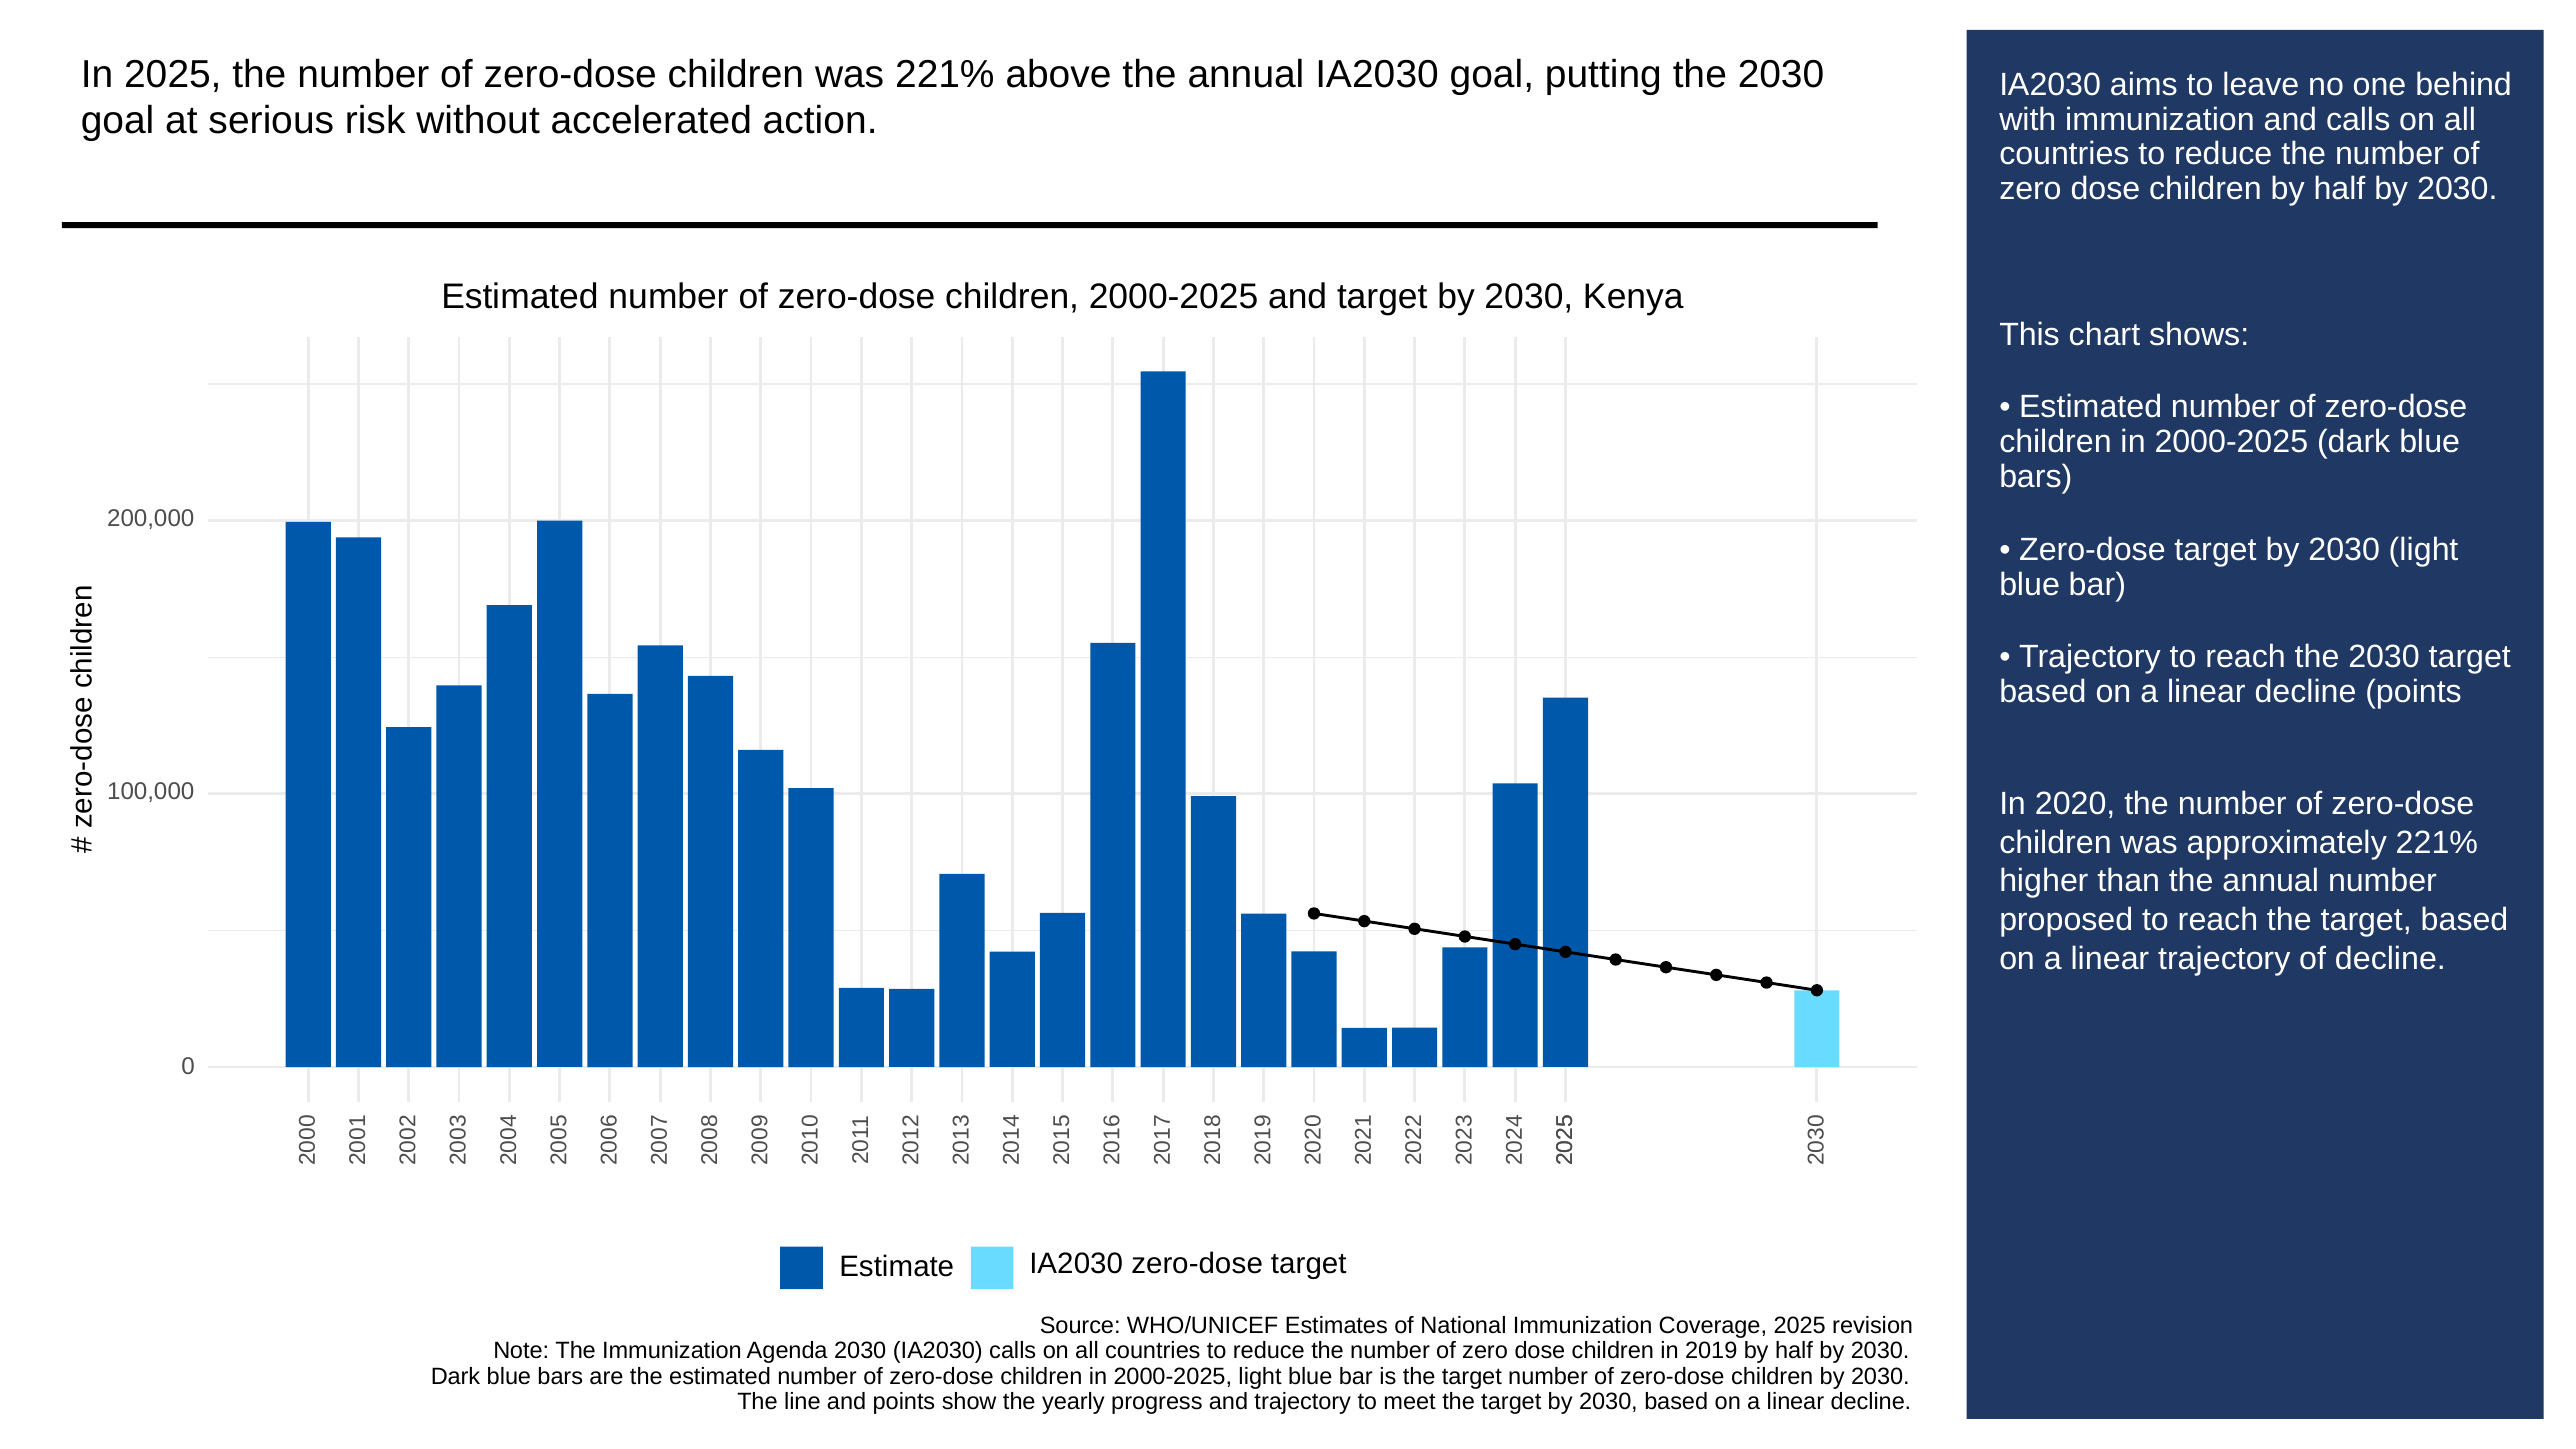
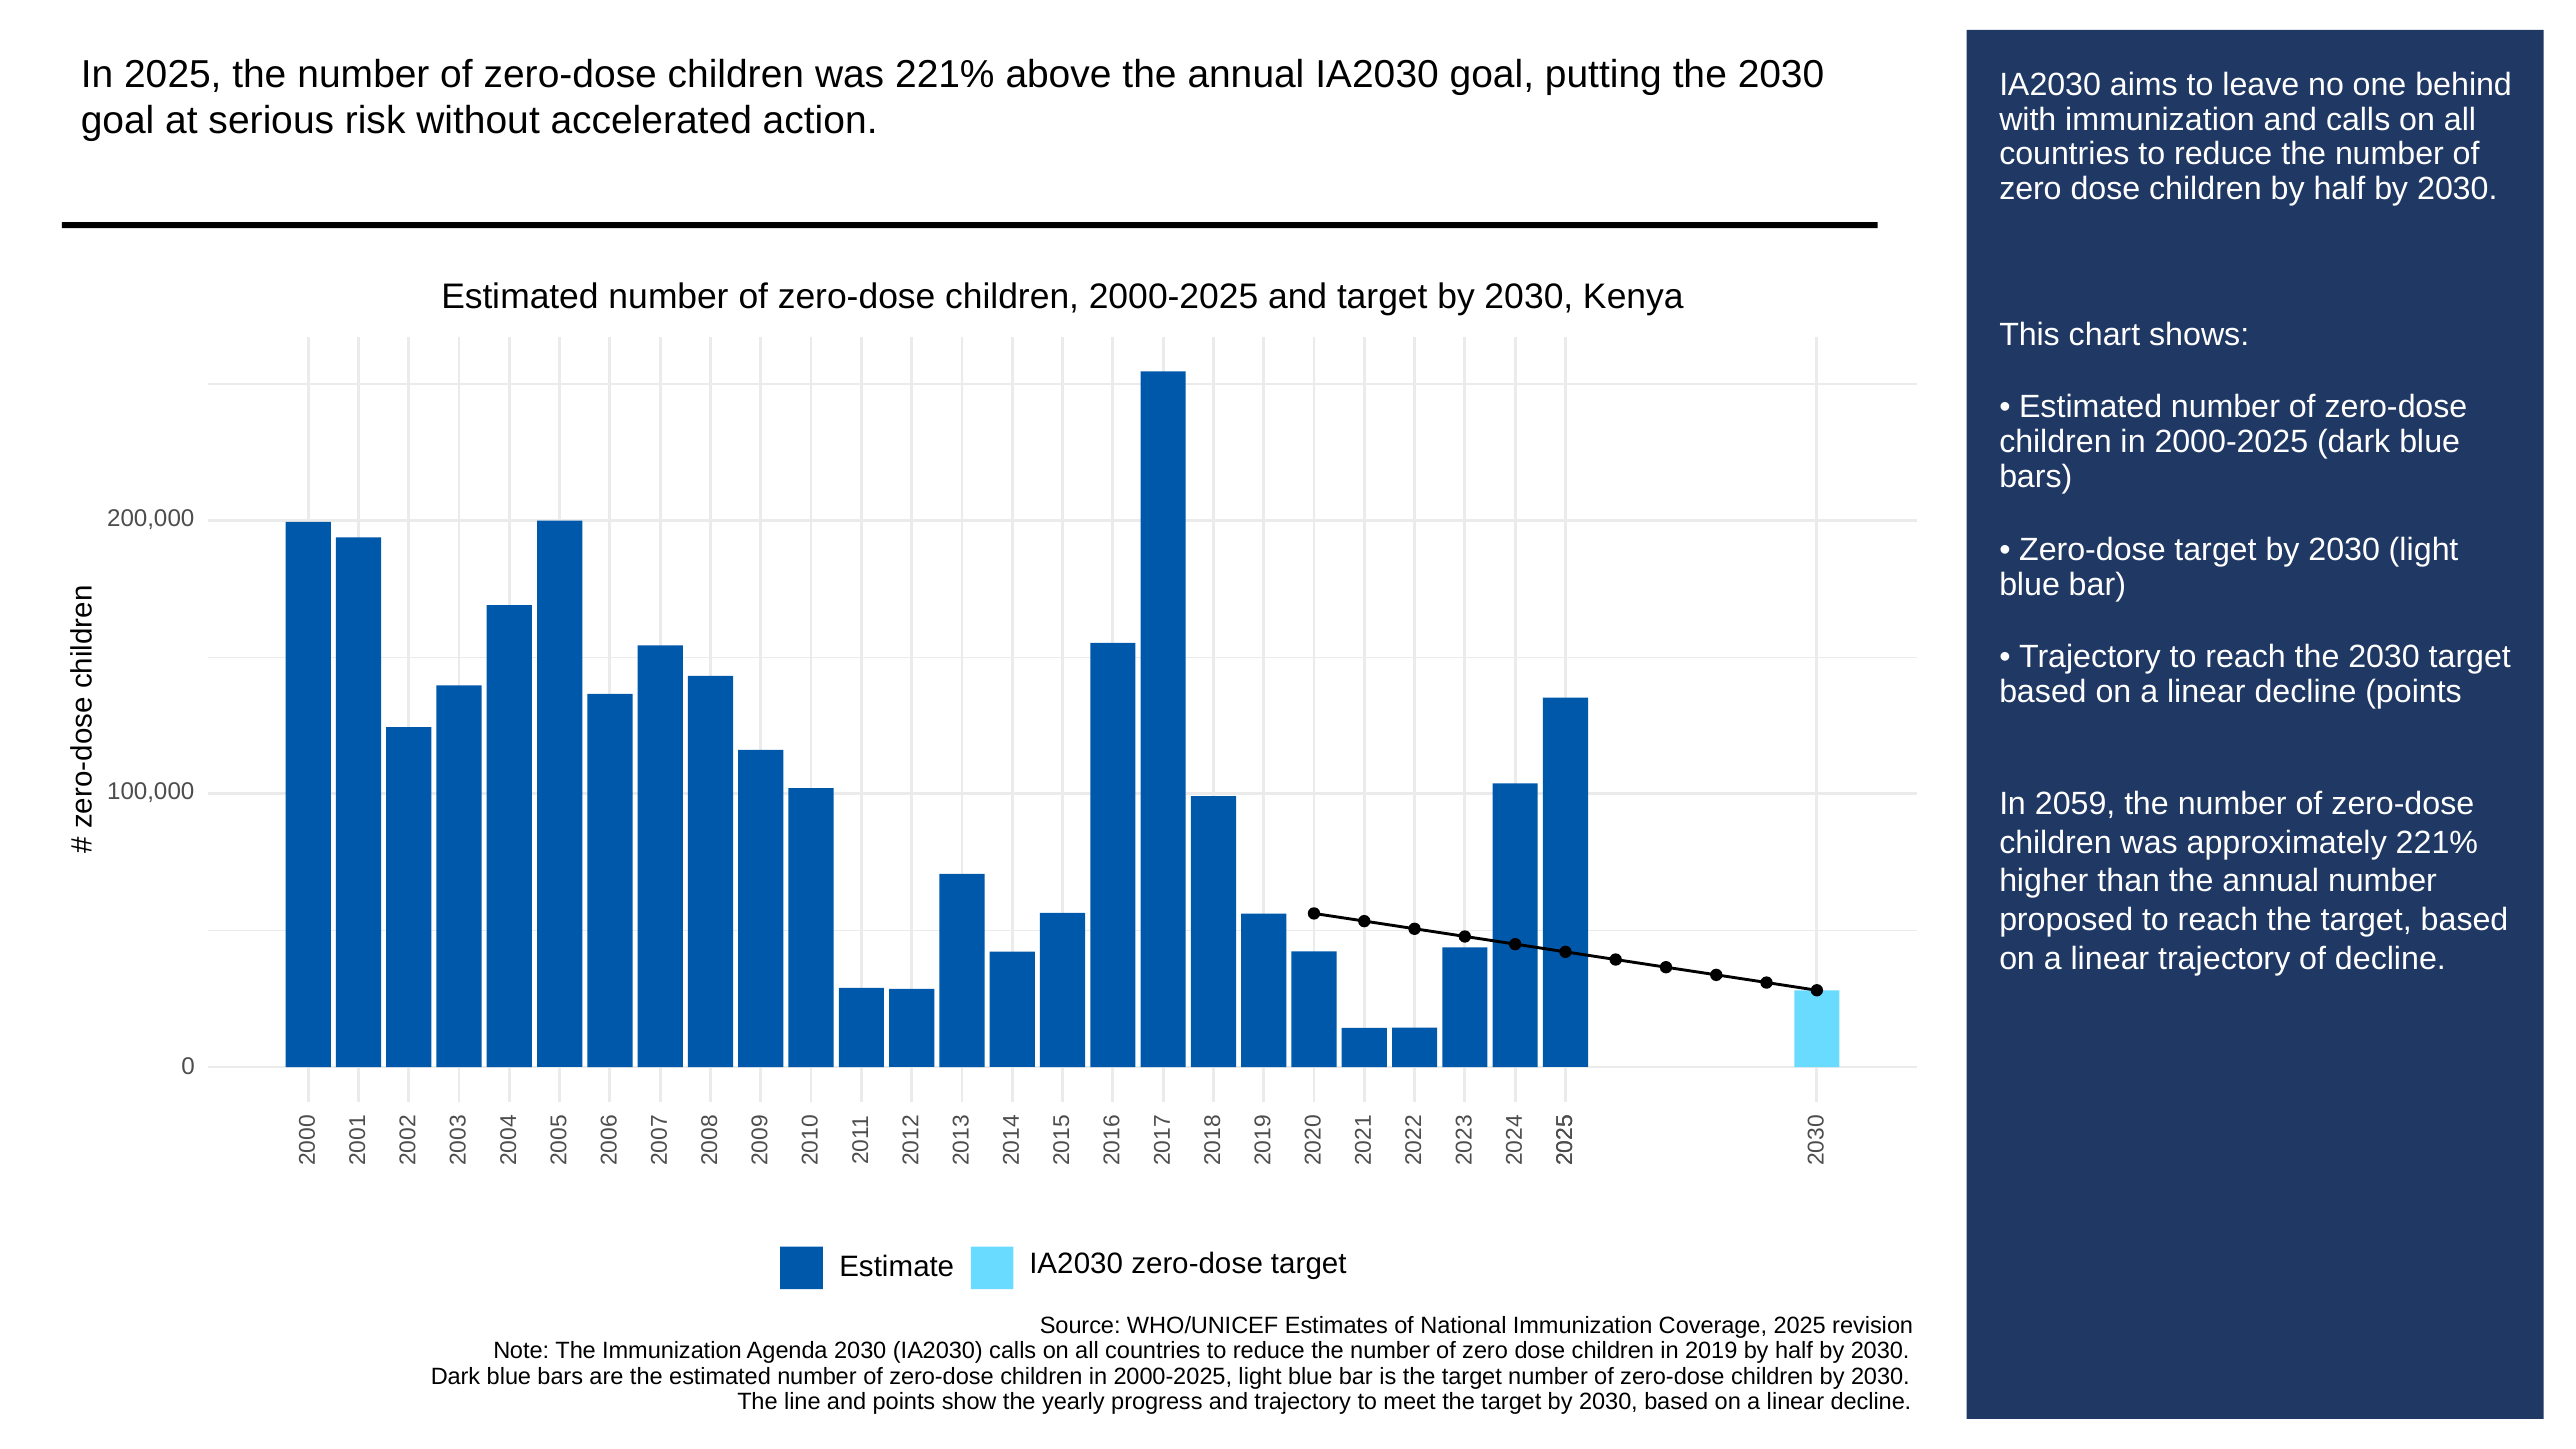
2020: 2020 -> 2059
